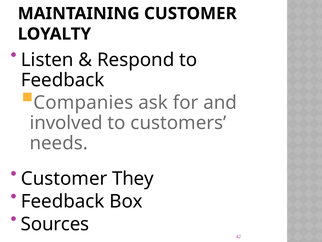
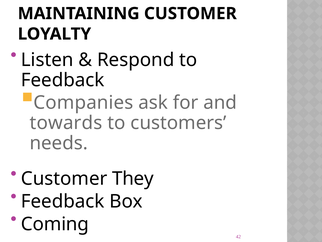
involved: involved -> towards
Sources: Sources -> Coming
